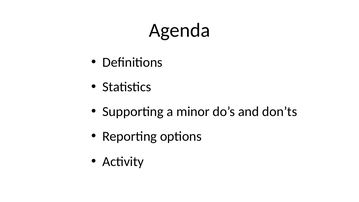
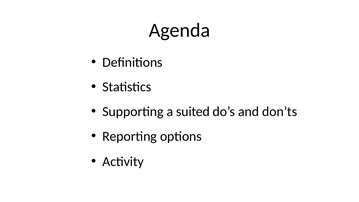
minor: minor -> suited
